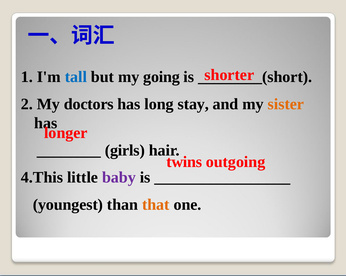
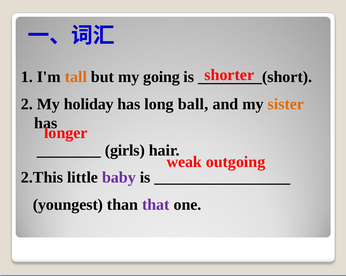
tall colour: blue -> orange
doctors: doctors -> holiday
stay: stay -> ball
twins: twins -> weak
4.This: 4.This -> 2.This
that colour: orange -> purple
